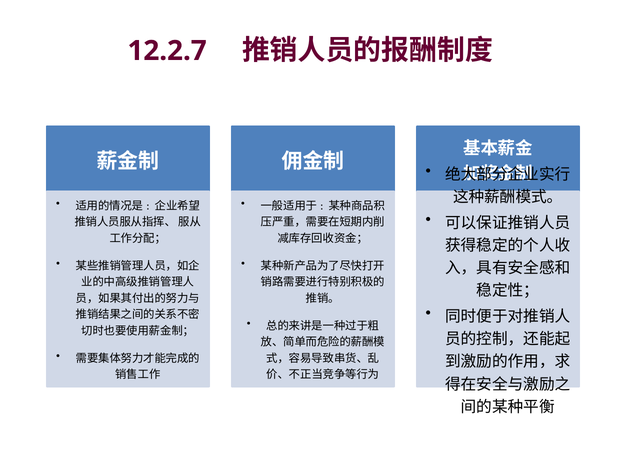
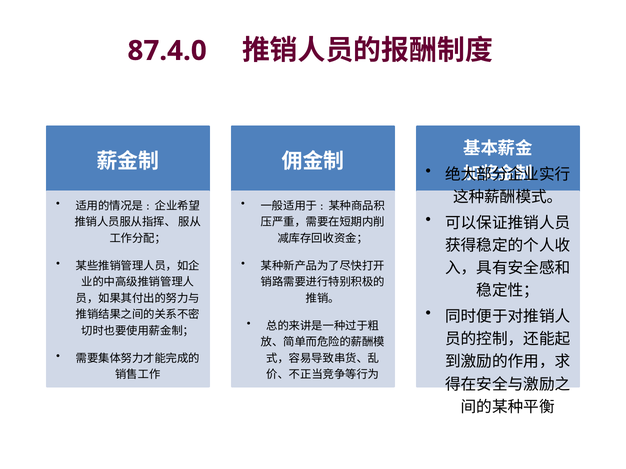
12.2.7: 12.2.7 -> 87.4.0
